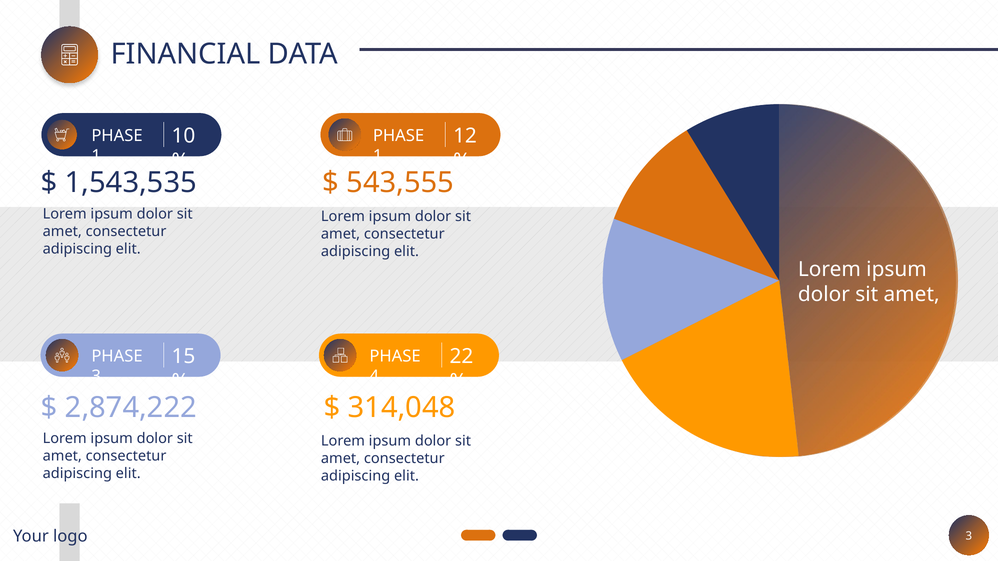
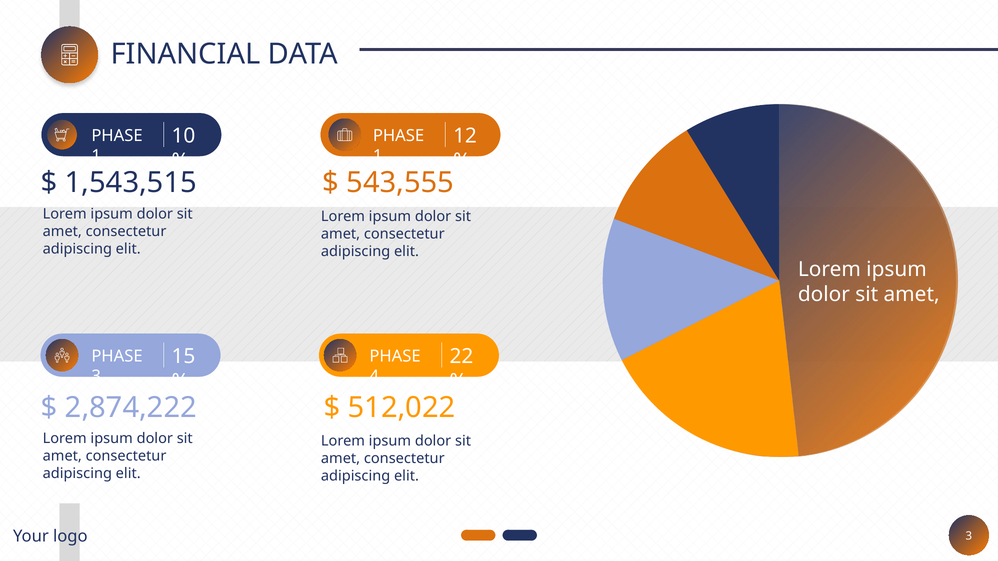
1,543,535: 1,543,535 -> 1,543,515
314,048: 314,048 -> 512,022
